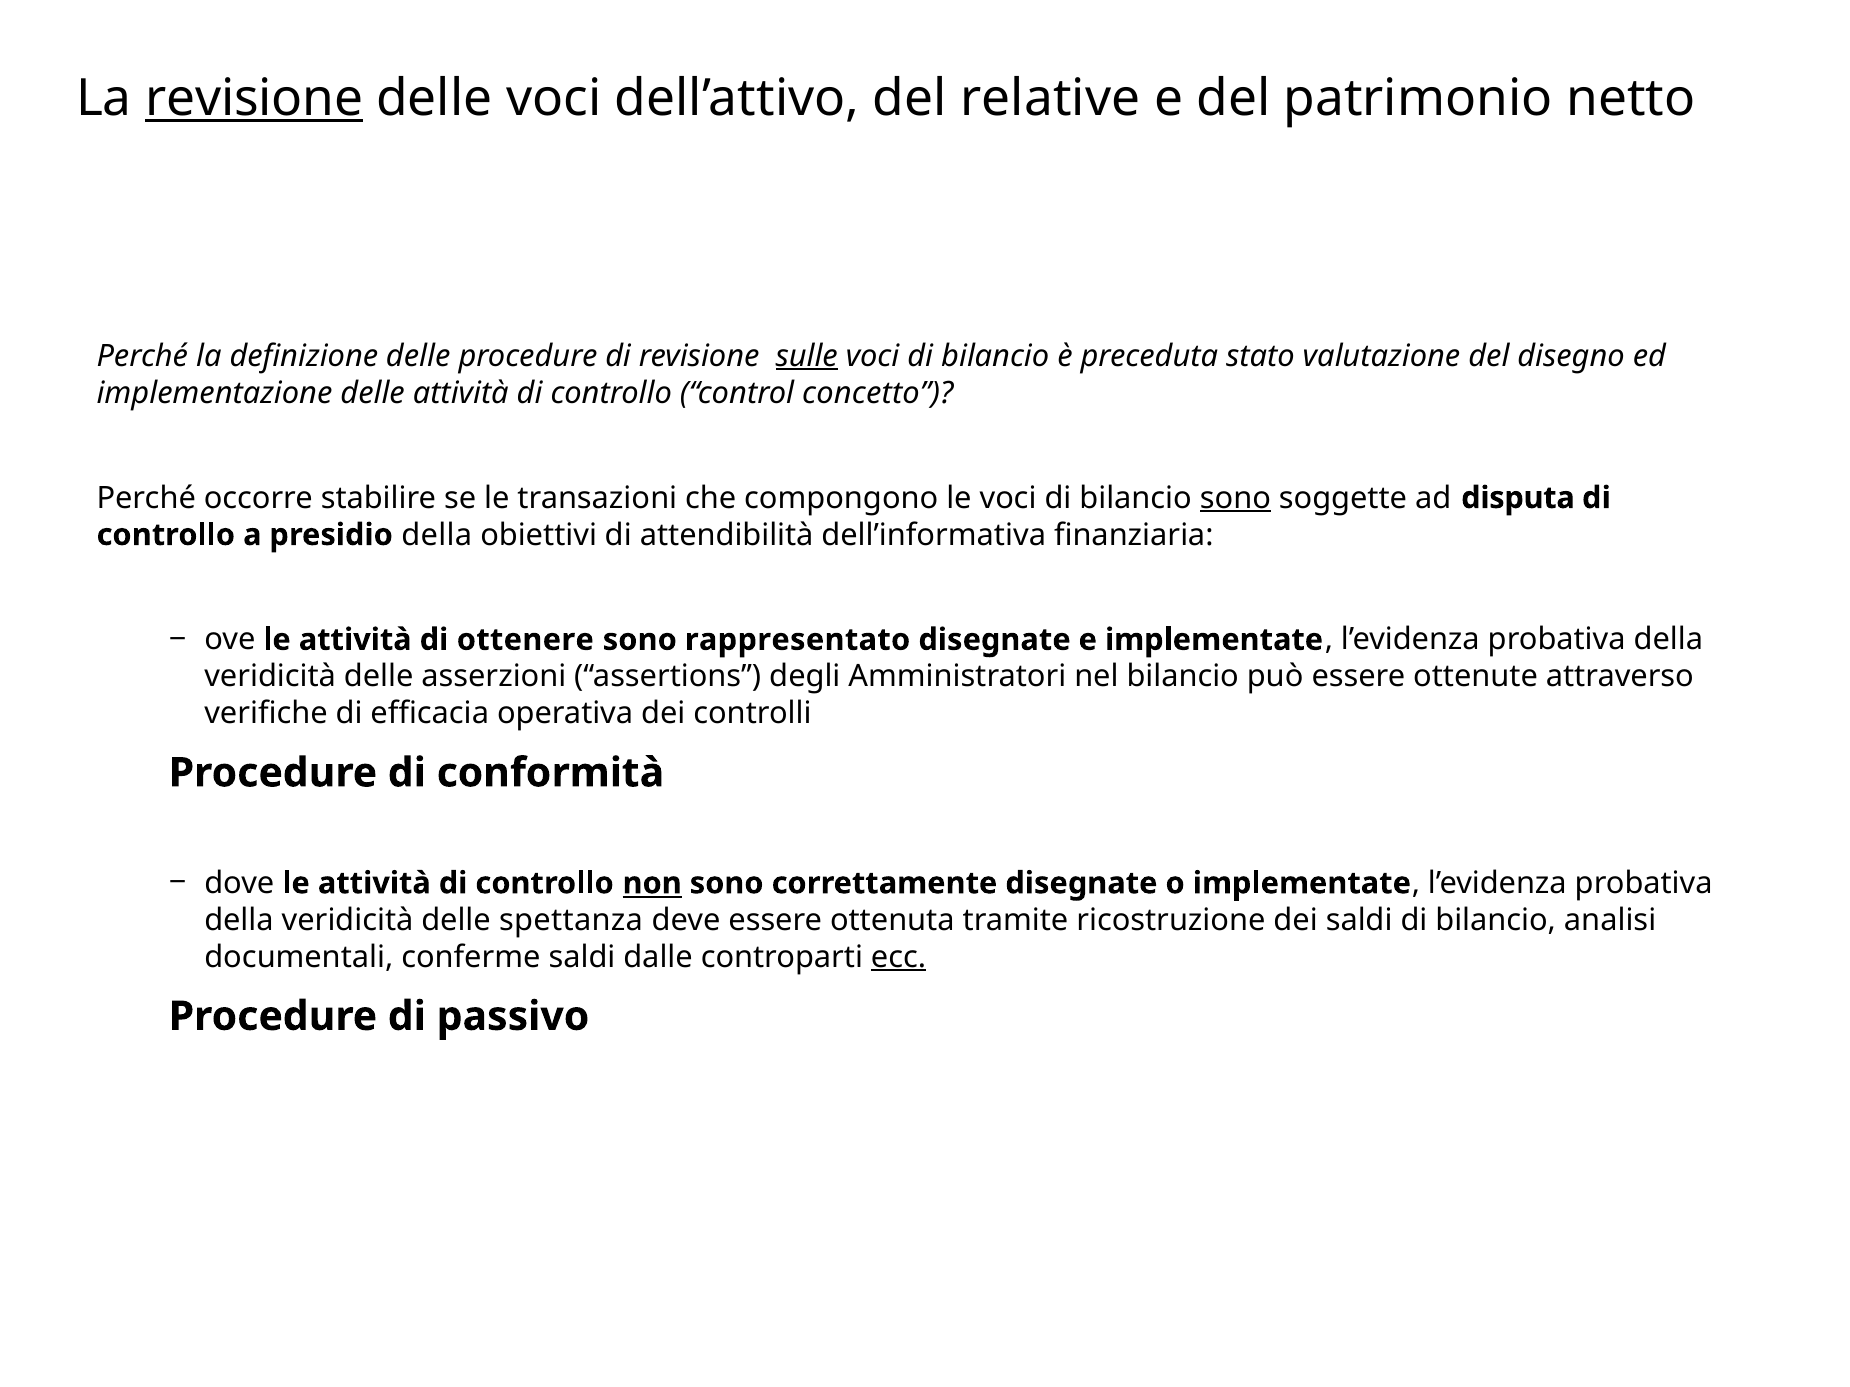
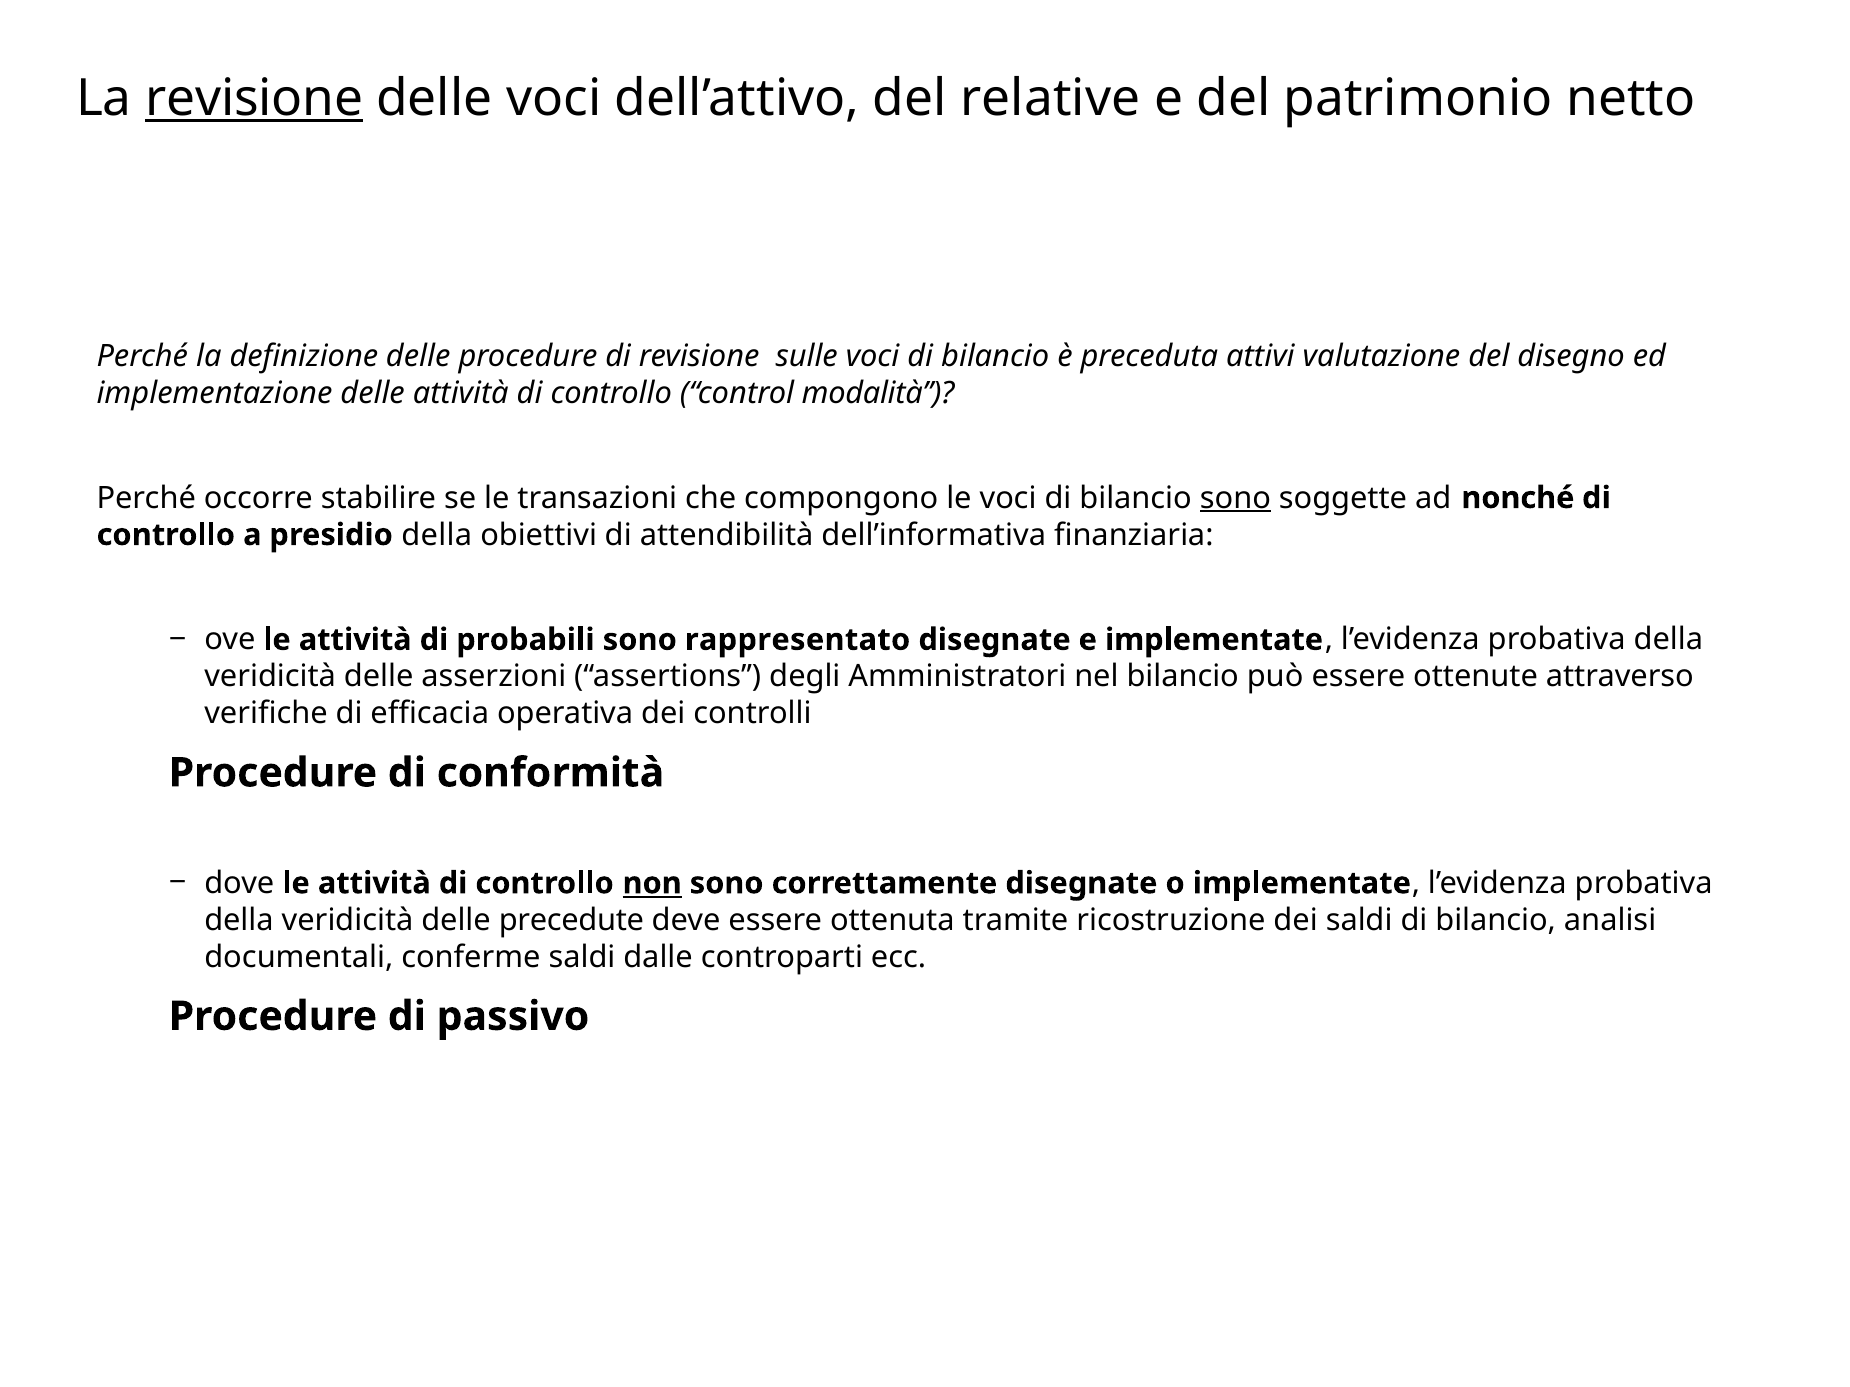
sulle underline: present -> none
stato: stato -> attivi
concetto: concetto -> modalità
disputa: disputa -> nonché
ottenere: ottenere -> probabili
spettanza: spettanza -> precedute
ecc underline: present -> none
